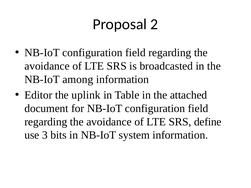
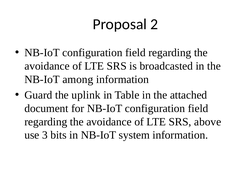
Editor: Editor -> Guard
define: define -> above
